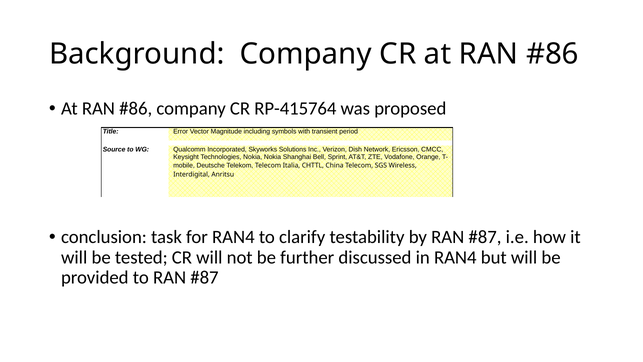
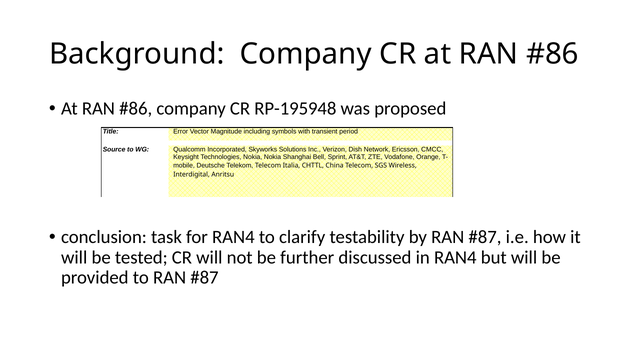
RP-415764: RP-415764 -> RP-195948
